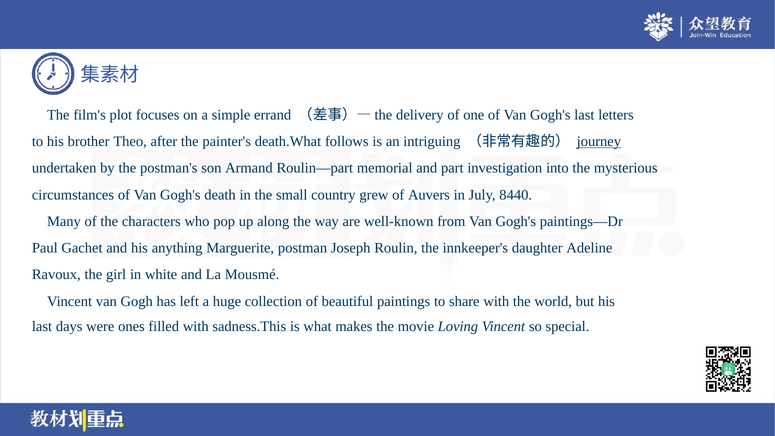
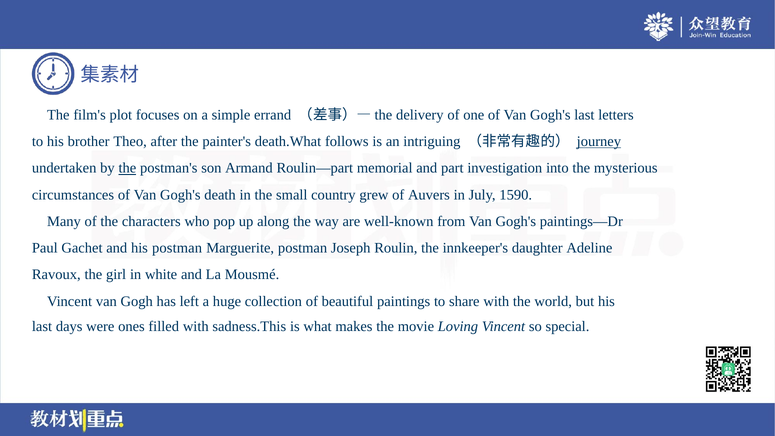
the at (127, 168) underline: none -> present
8440: 8440 -> 1590
his anything: anything -> postman
